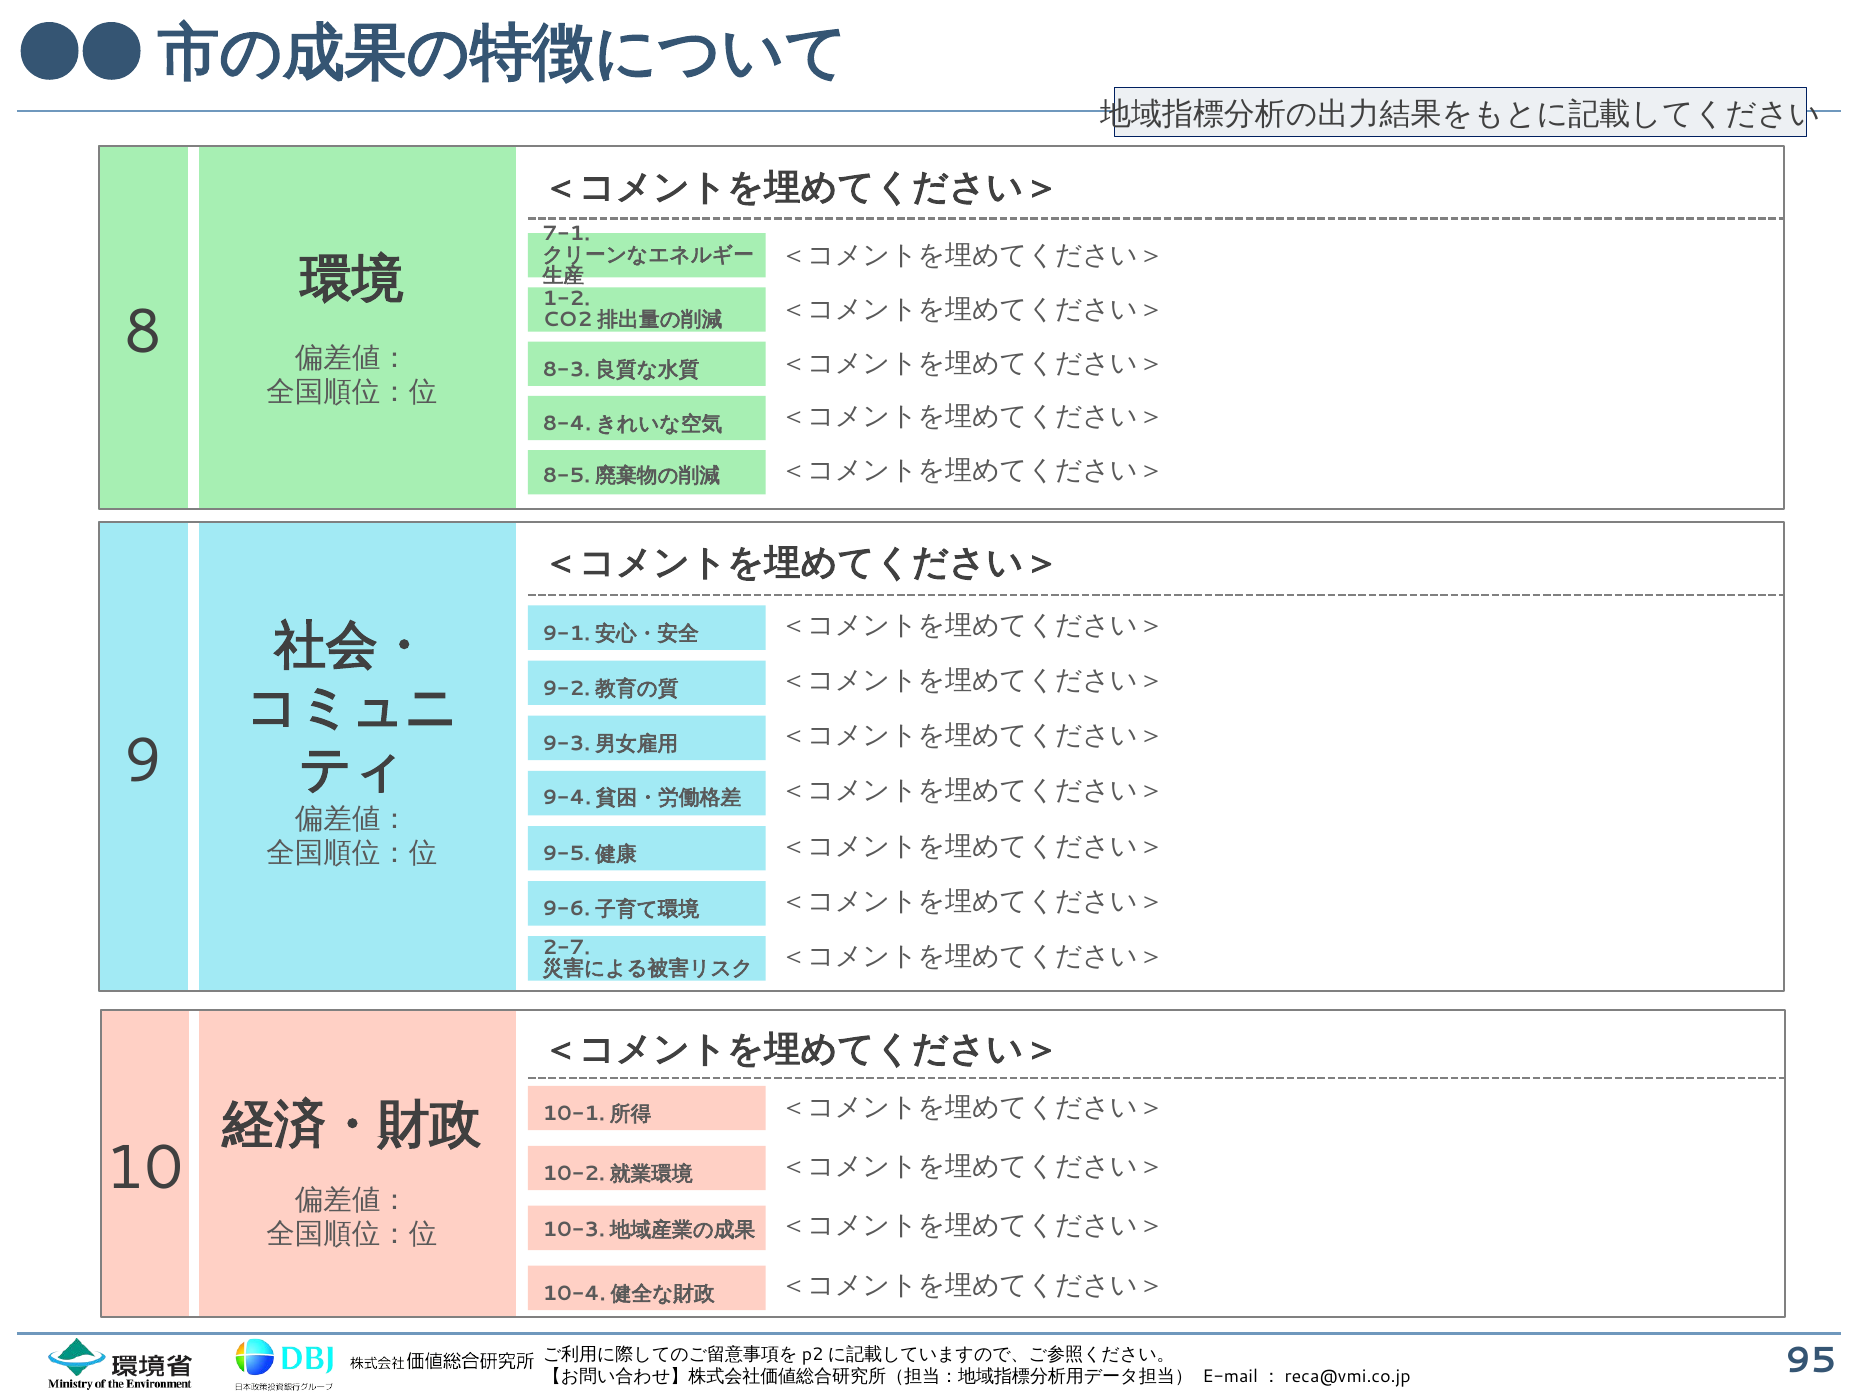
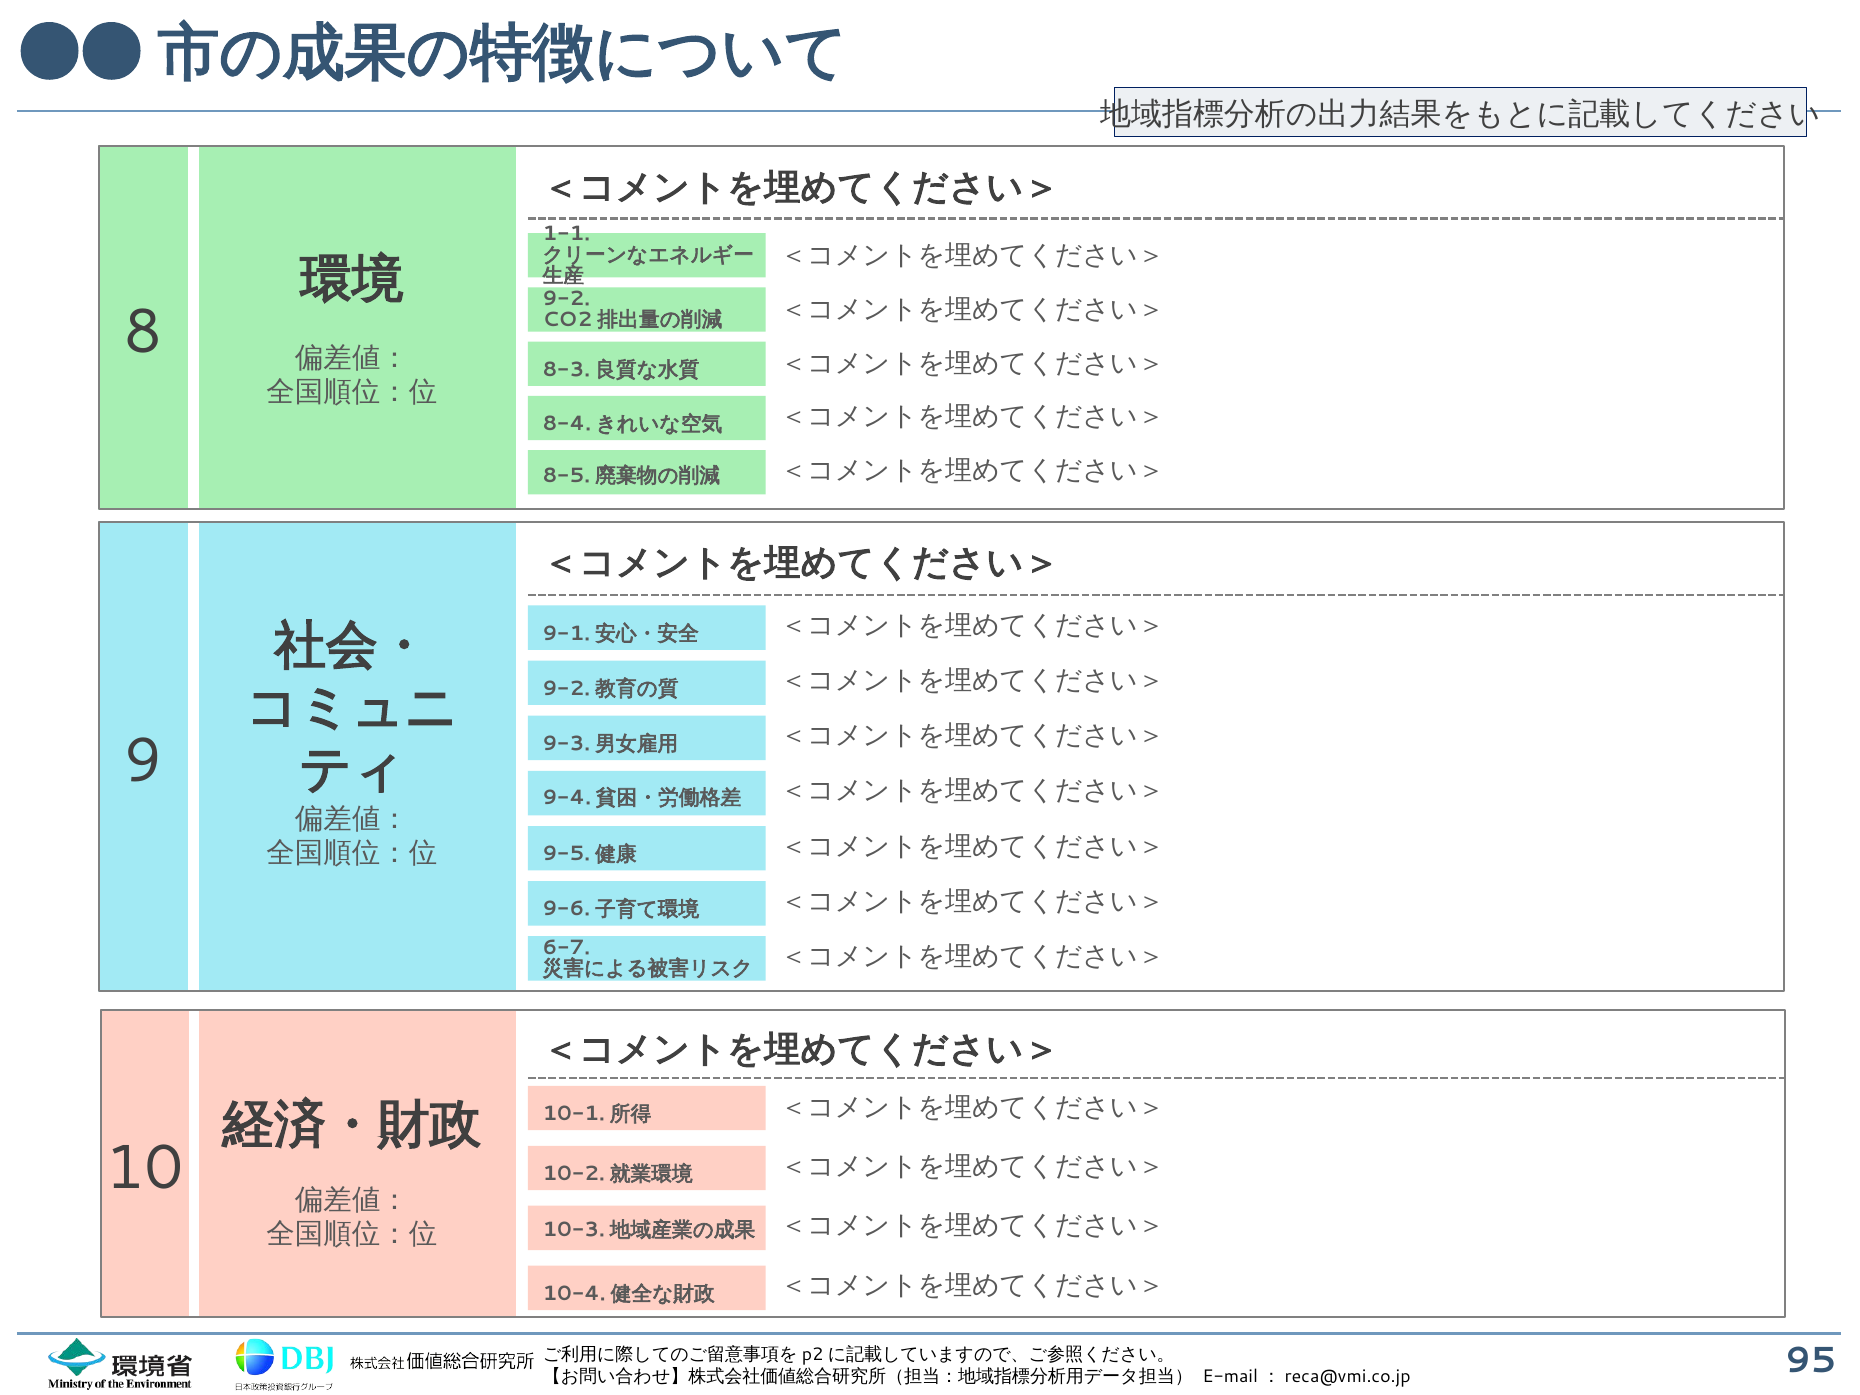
7-1: 7-1 -> 1-1
1-2: 1-2 -> 9-2
2-7: 2-7 -> 6-7
